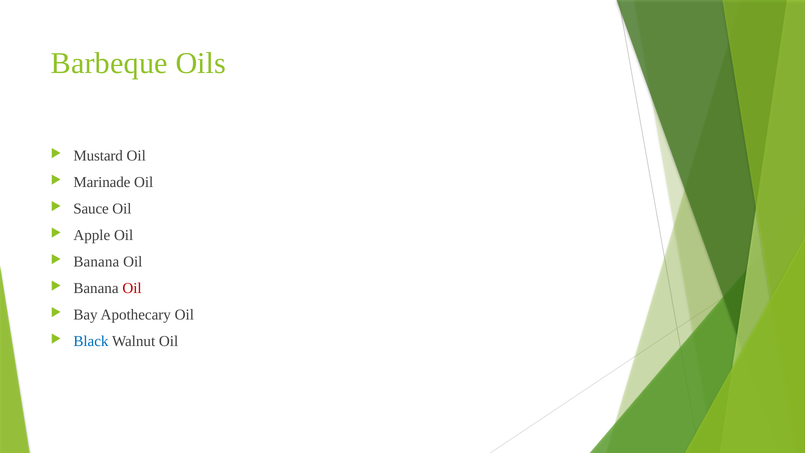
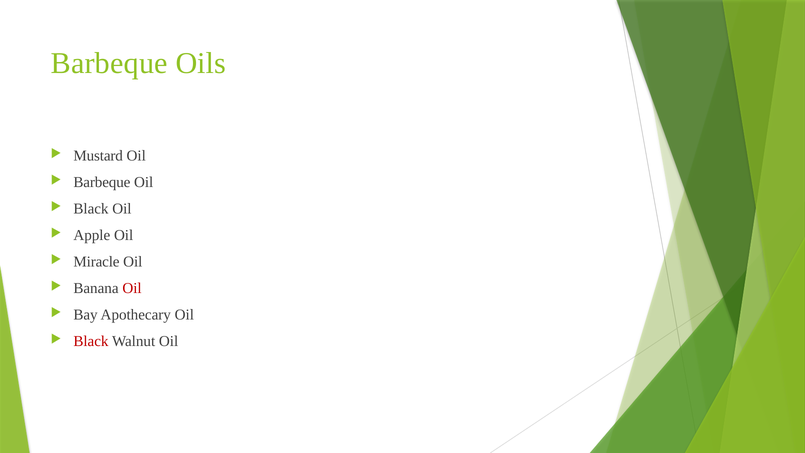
Marinade at (102, 182): Marinade -> Barbeque
Sauce at (91, 209): Sauce -> Black
Banana at (96, 262): Banana -> Miracle
Black at (91, 341) colour: blue -> red
